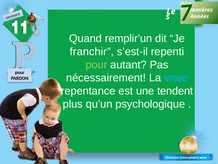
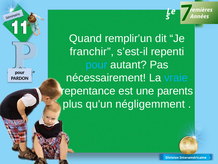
pour at (96, 65) colour: light green -> light blue
tendent: tendent -> parents
psychologique: psychologique -> négligemment
